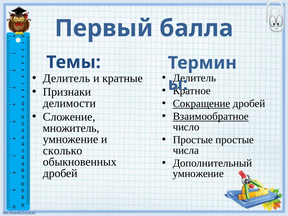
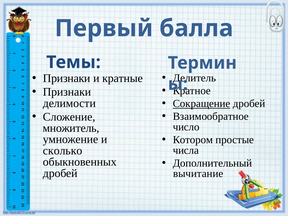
Делитель at (67, 78): Делитель -> Признаки
Взаимообратное underline: present -> none
Простые at (193, 140): Простые -> Котором
умножение at (198, 174): умножение -> вычитание
